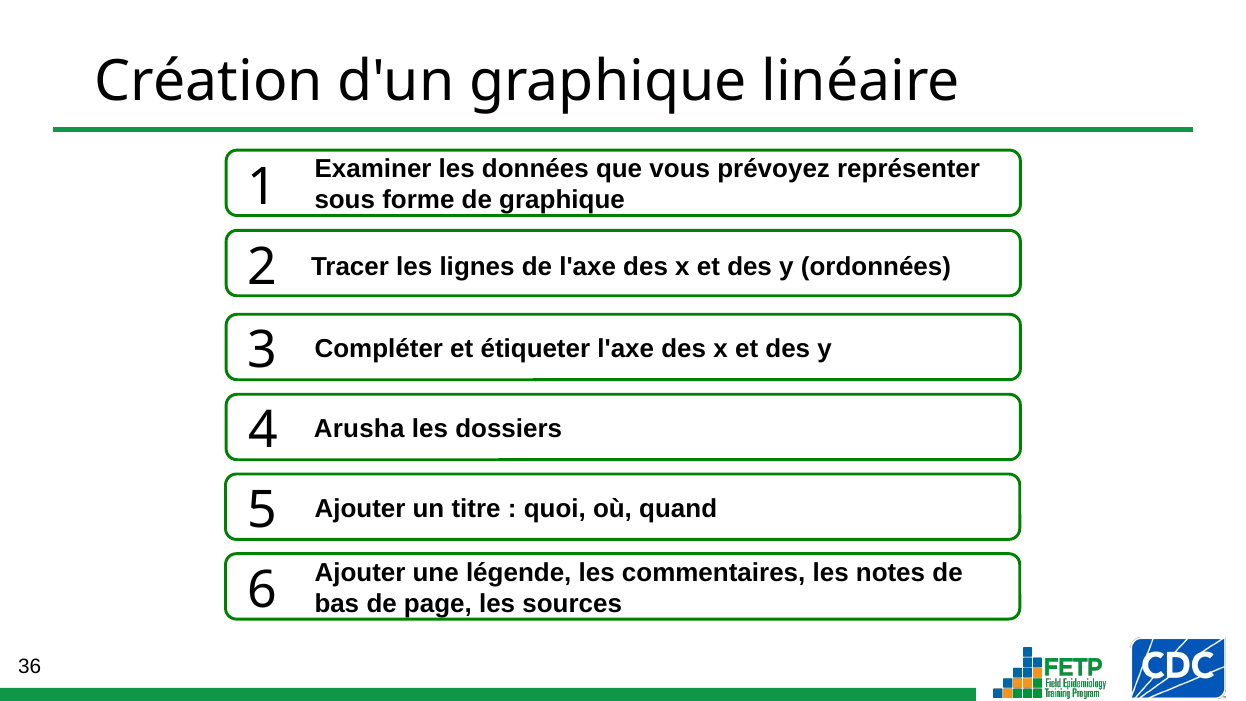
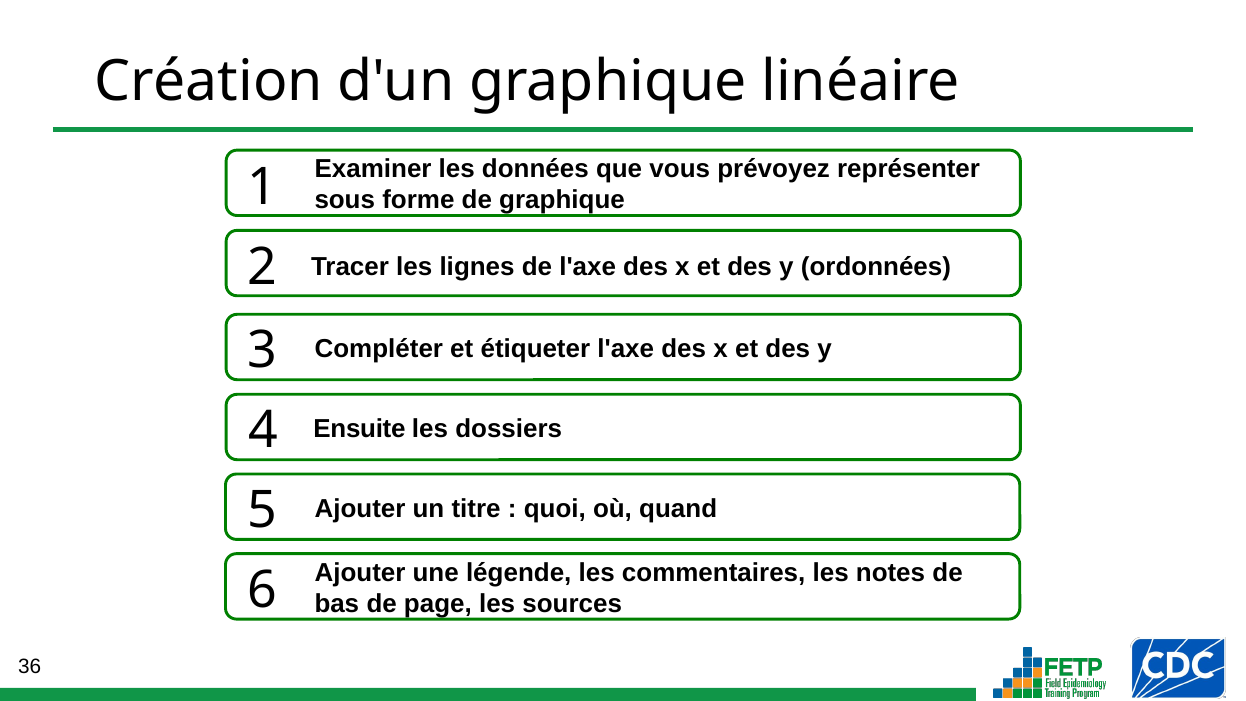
Arusha: Arusha -> Ensuite
